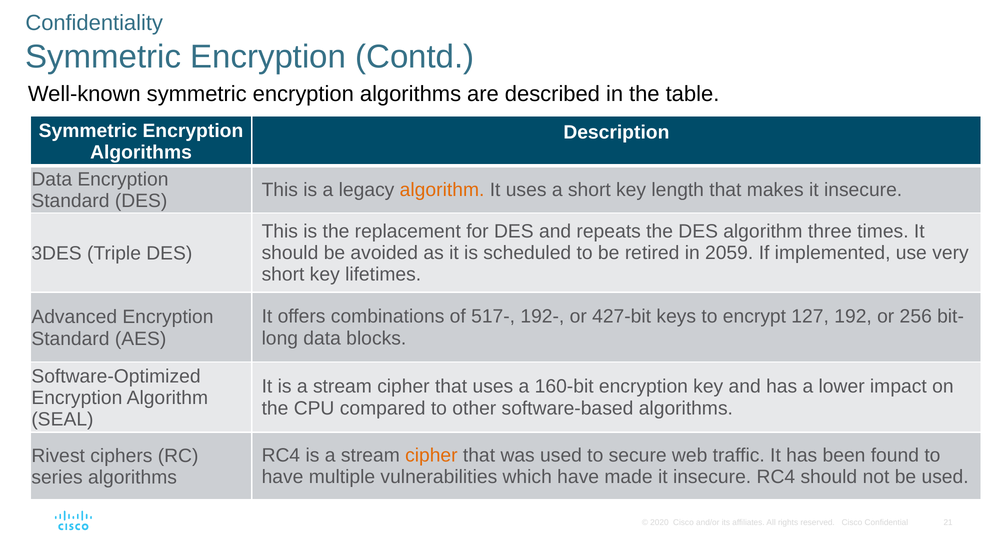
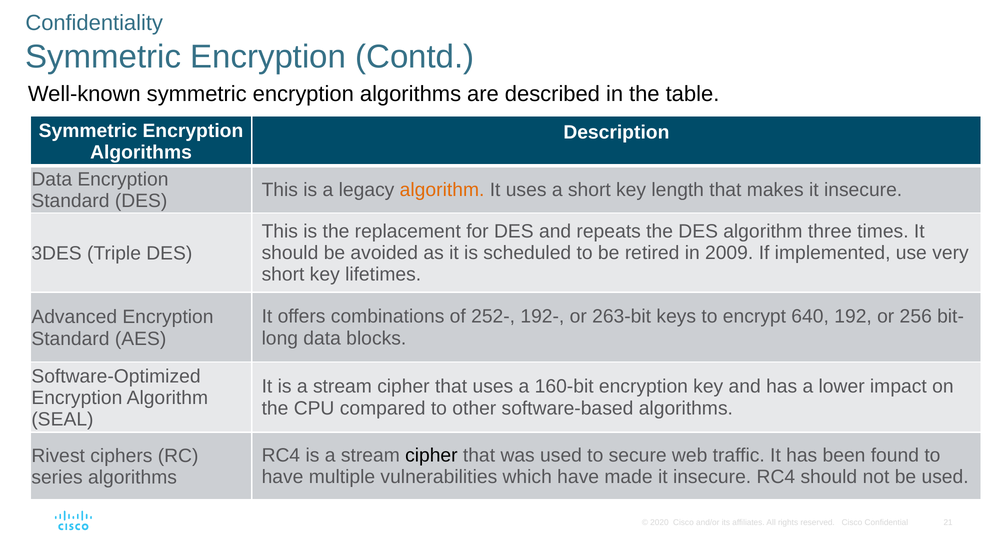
2059: 2059 -> 2009
517-: 517- -> 252-
427-bit: 427-bit -> 263-bit
127: 127 -> 640
cipher at (431, 455) colour: orange -> black
